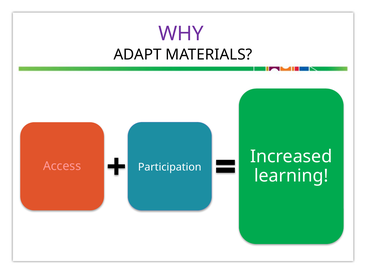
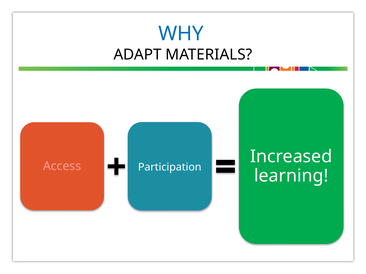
WHY colour: purple -> blue
